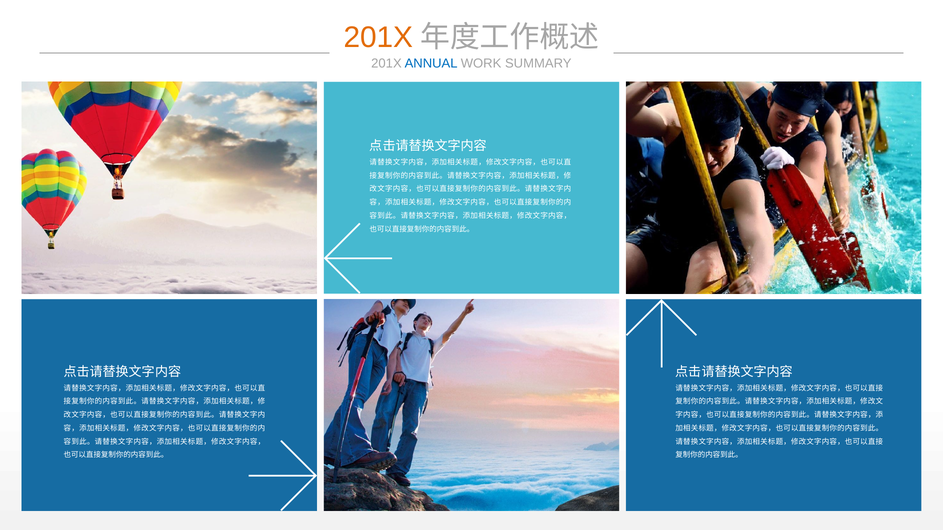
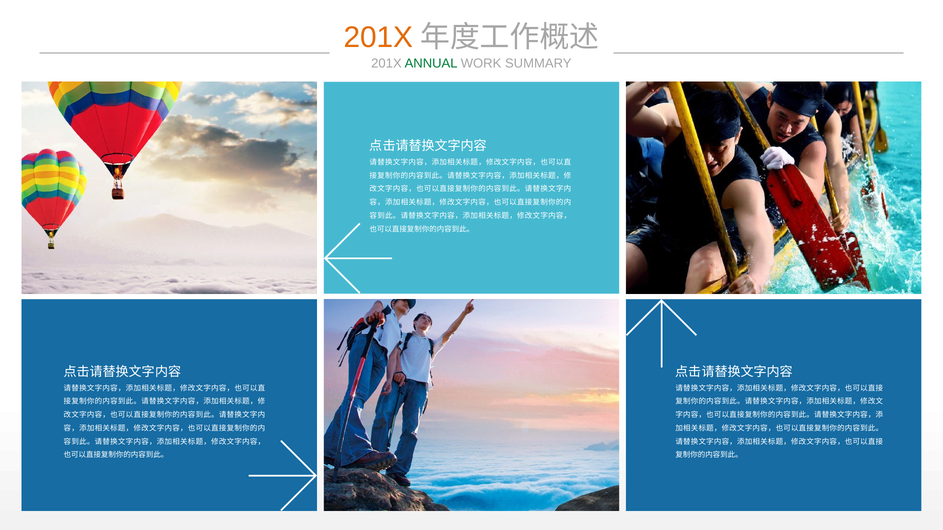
ANNUAL colour: blue -> green
